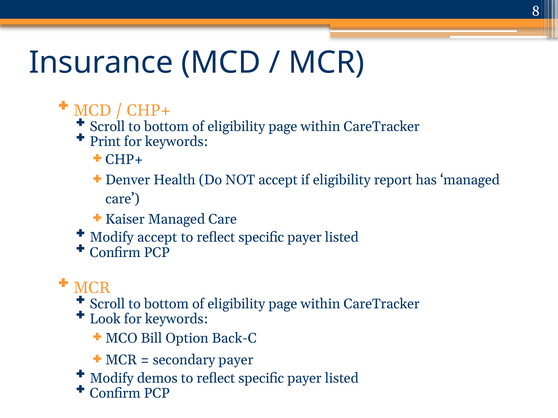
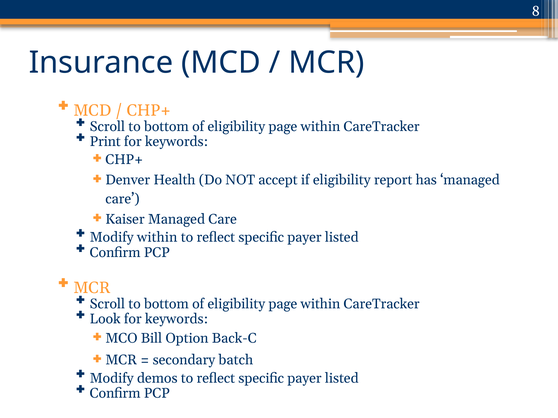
Modify accept: accept -> within
secondary payer: payer -> batch
